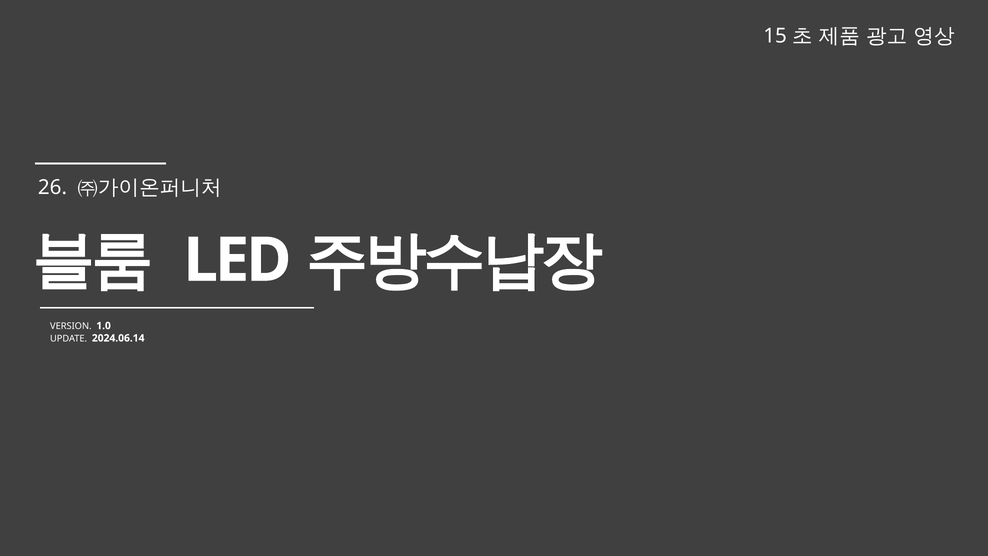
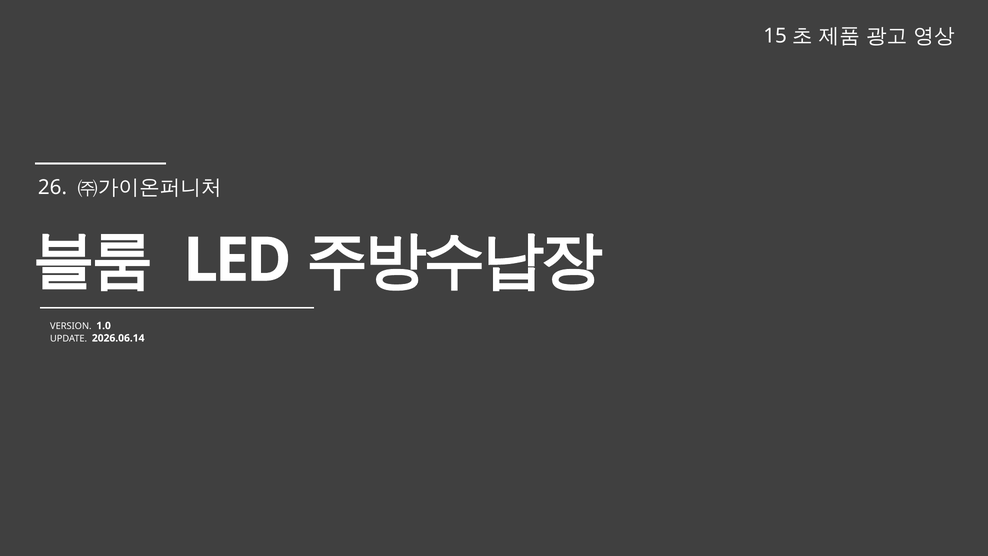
2024.06.14: 2024.06.14 -> 2026.06.14
